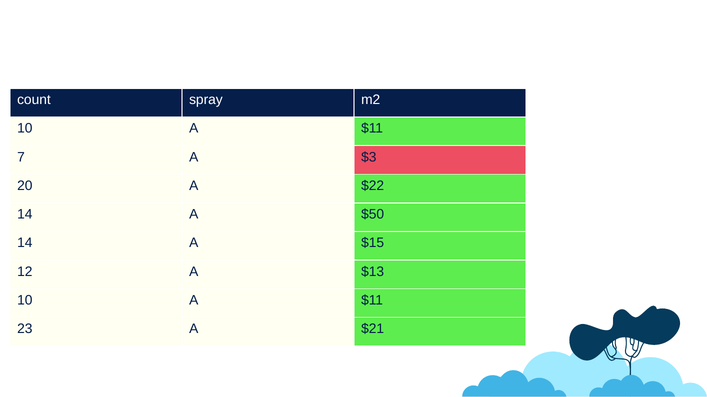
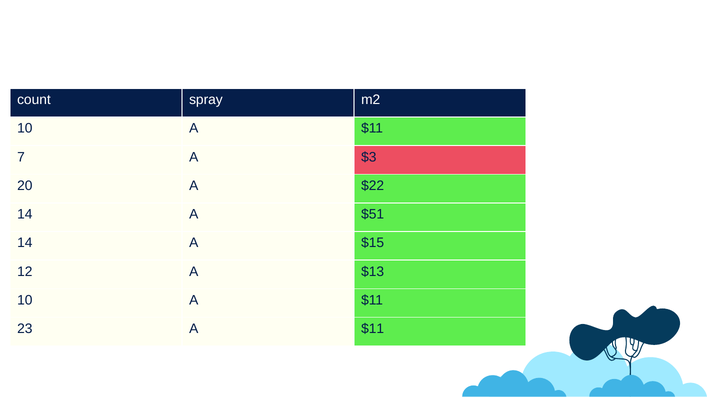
$50: $50 -> $51
23 A $21: $21 -> $11
